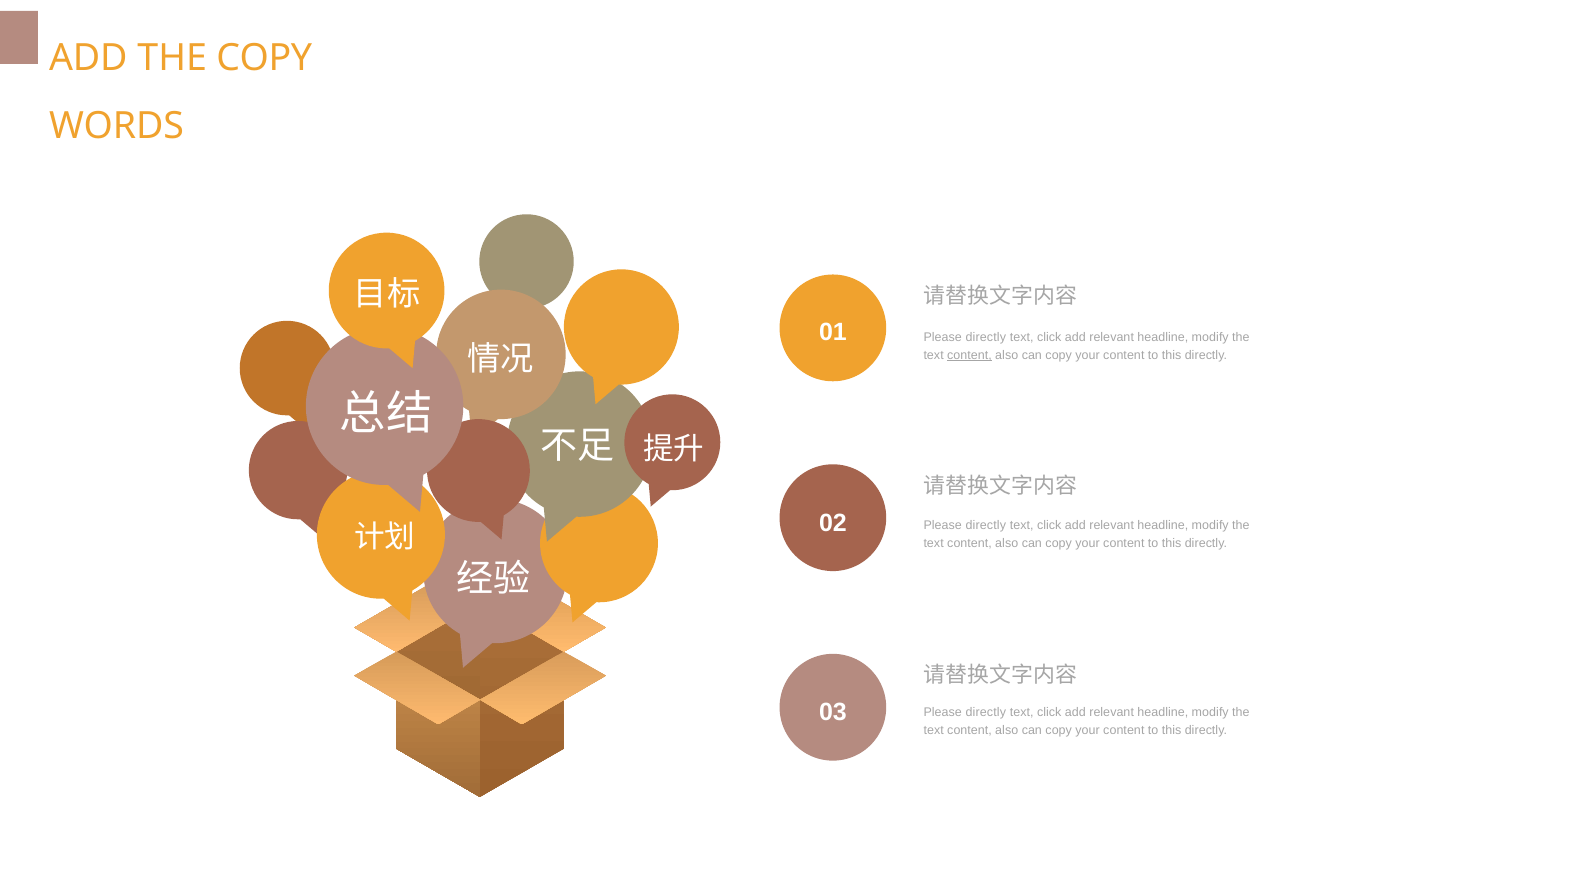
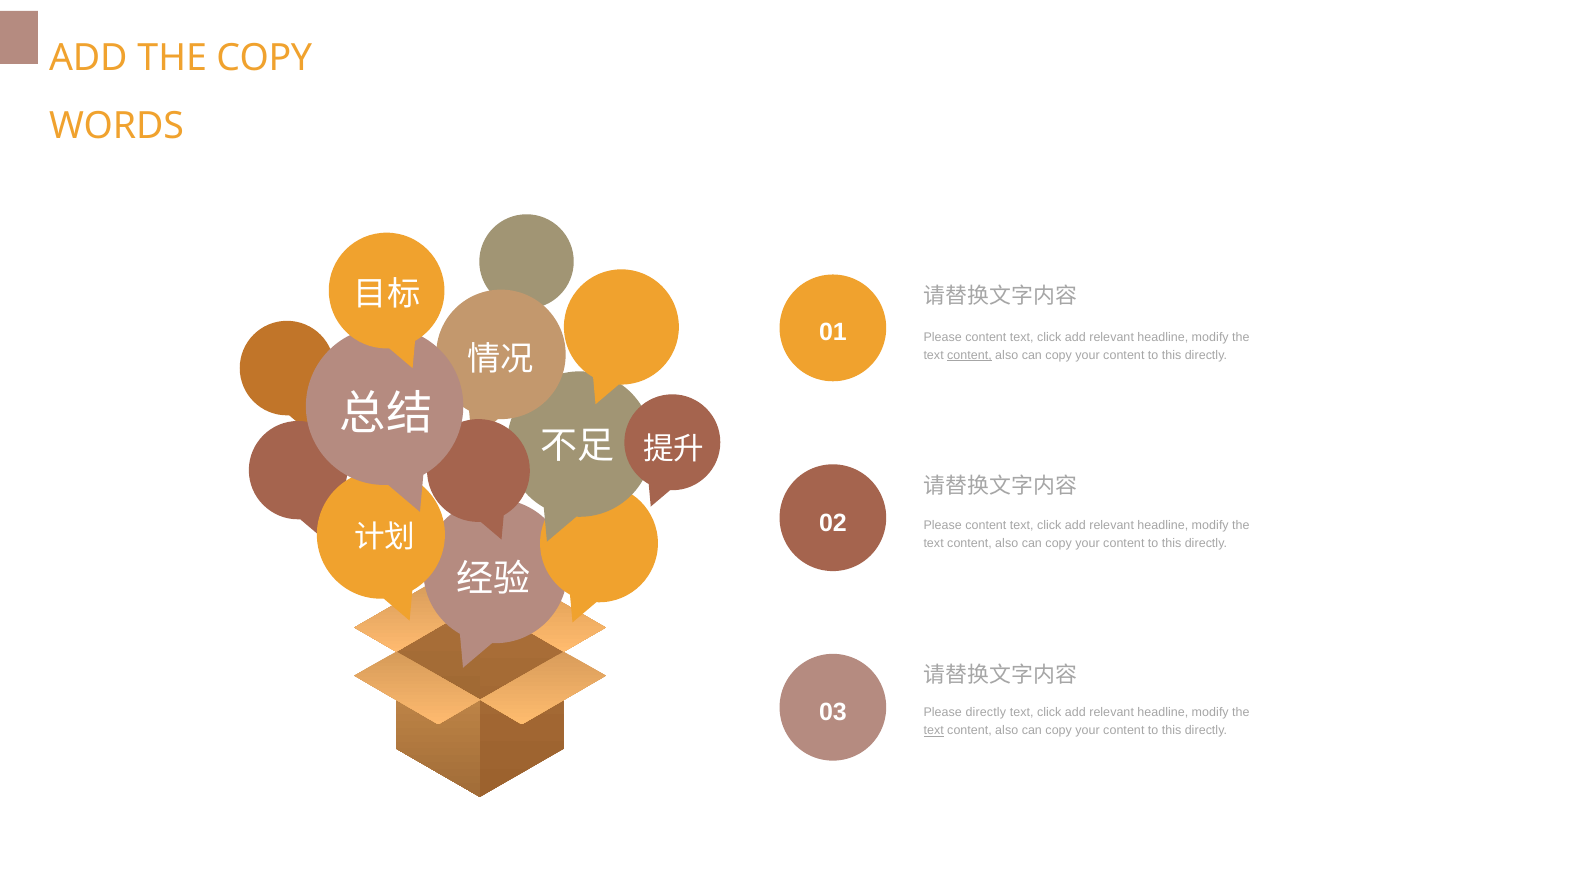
directly at (986, 337): directly -> content
directly at (986, 525): directly -> content
text at (934, 731) underline: none -> present
